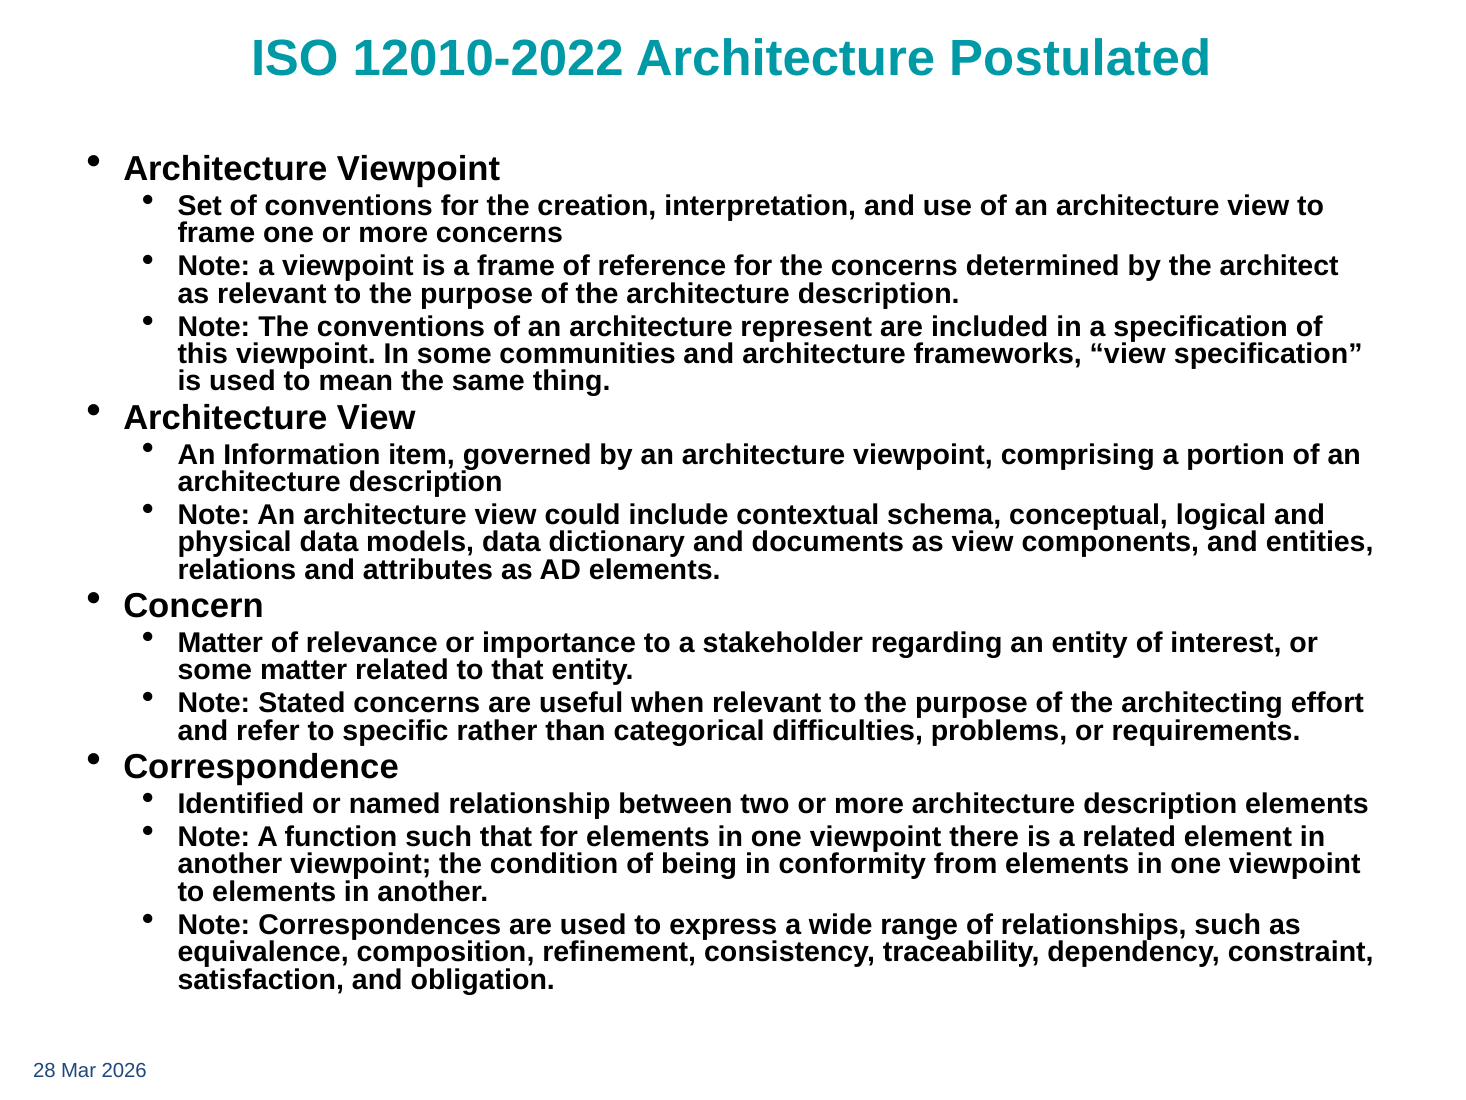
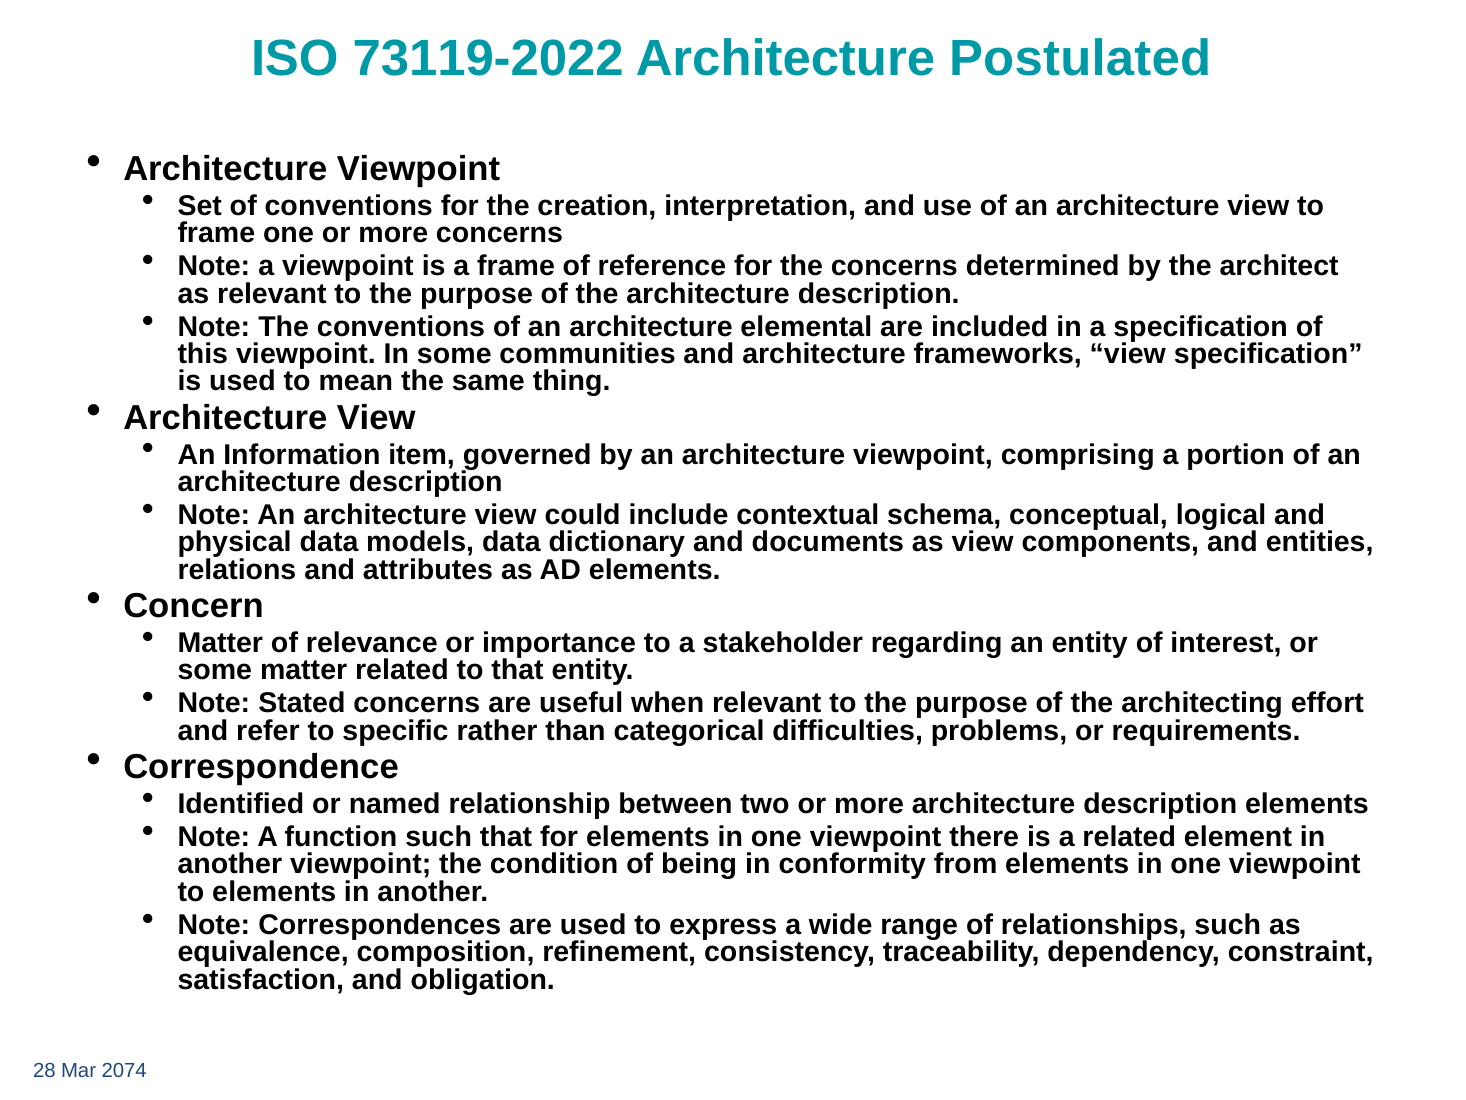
12010-2022: 12010-2022 -> 73119-2022
represent: represent -> elemental
2026: 2026 -> 2074
